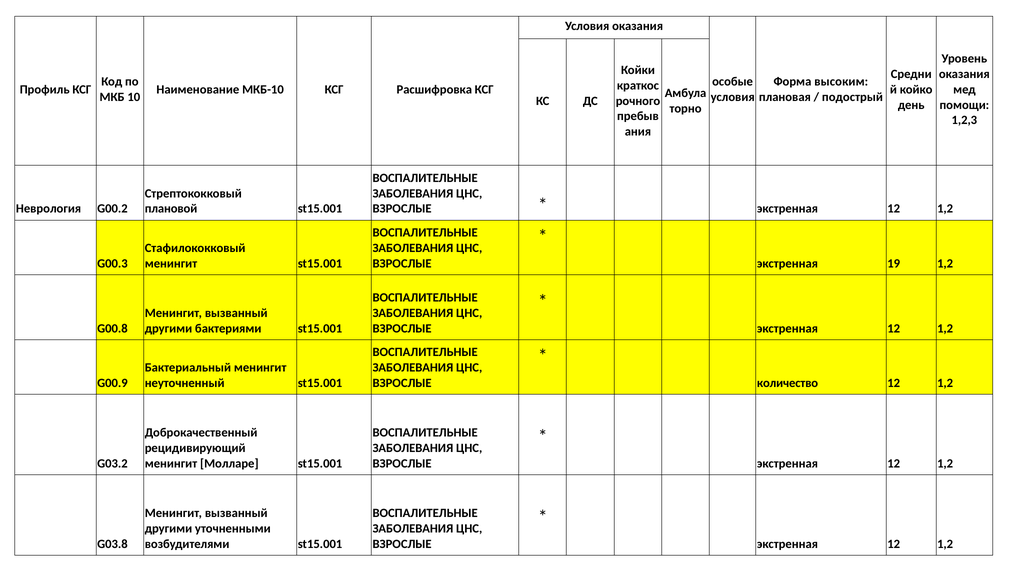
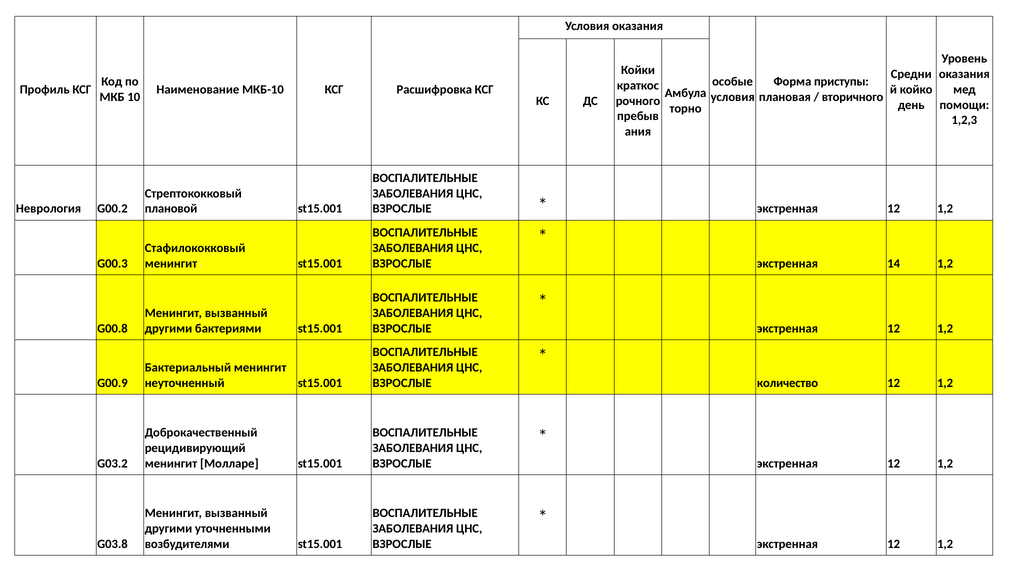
высоким: высоким -> приступы
подострый: подострый -> вторичного
19: 19 -> 14
